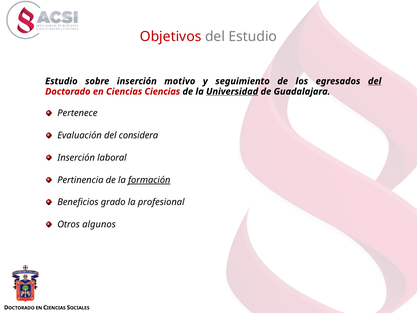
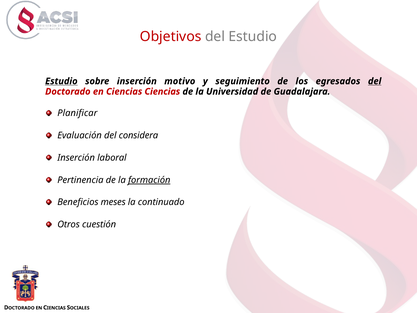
Estudio at (61, 81) underline: none -> present
Universidad underline: present -> none
Pertenece: Pertenece -> Planificar
grado: grado -> meses
profesional: profesional -> continuado
algunos: algunos -> cuestión
